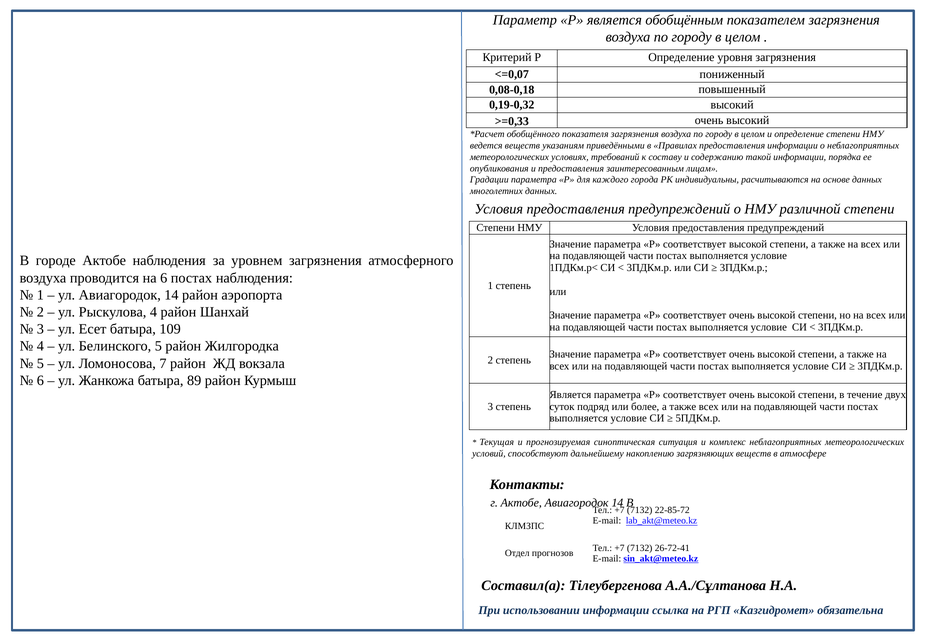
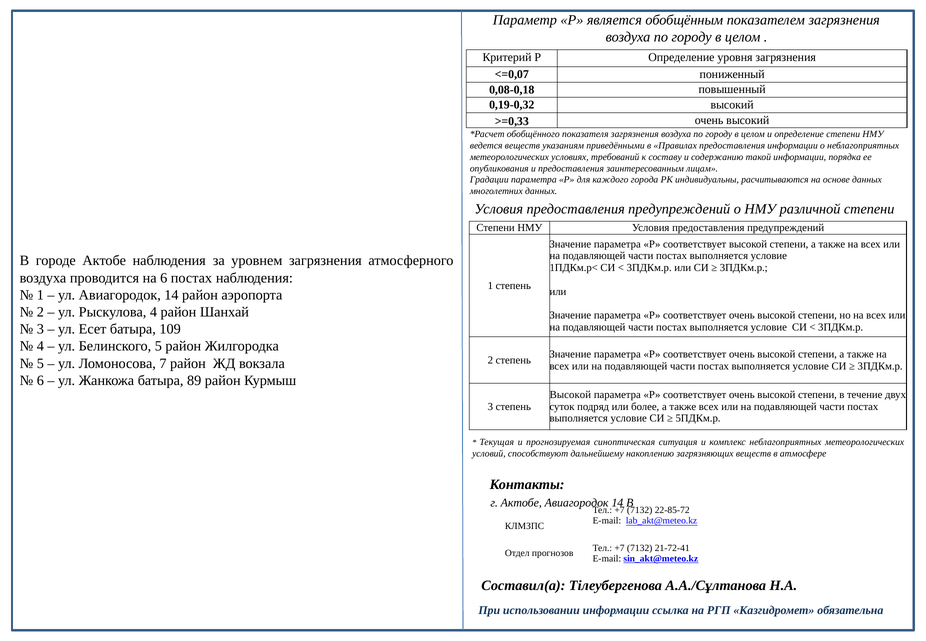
Является at (570, 395): Является -> Высокой
26-72-41: 26-72-41 -> 21-72-41
